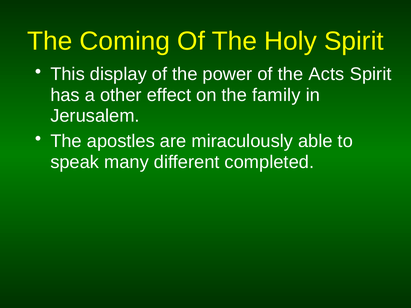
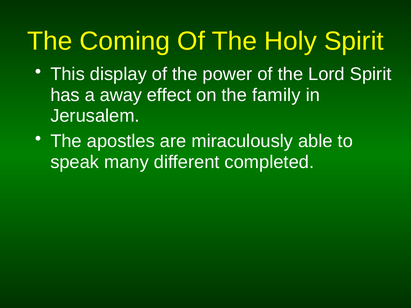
Acts: Acts -> Lord
other: other -> away
